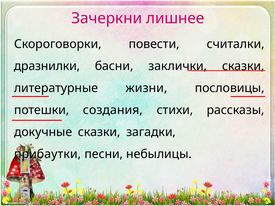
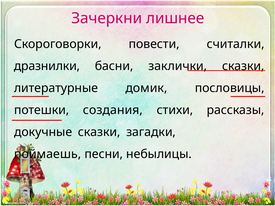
жизни: жизни -> домик
прибаутки: прибаутки -> поймаешь
